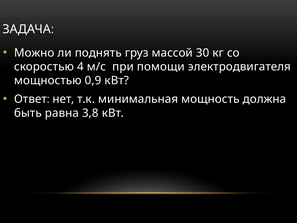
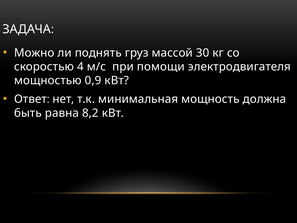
3,8: 3,8 -> 8,2
